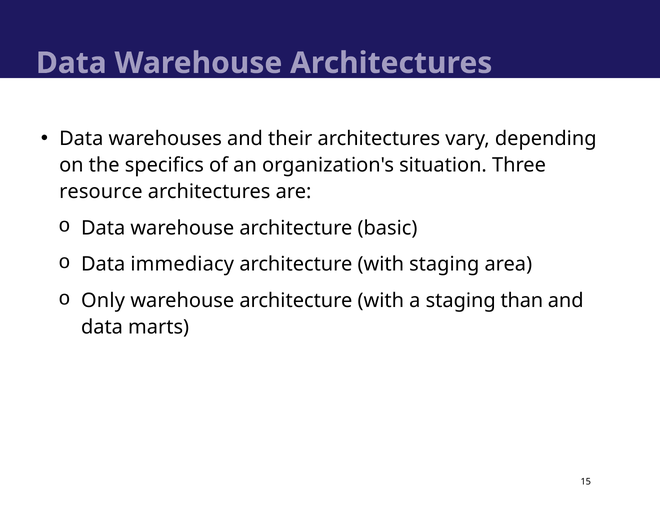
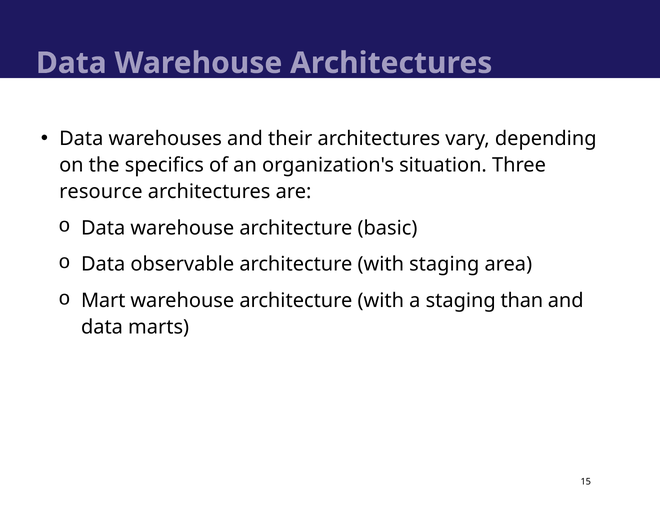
immediacy: immediacy -> observable
Only: Only -> Mart
